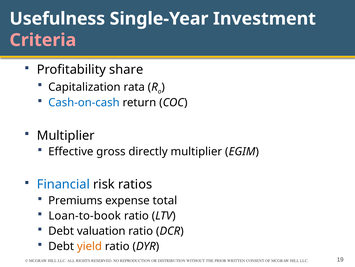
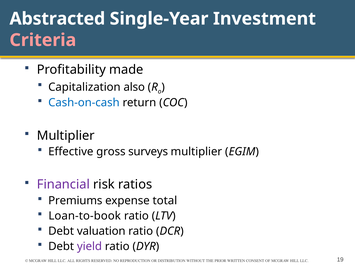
Usefulness: Usefulness -> Abstracted
share: share -> made
rata: rata -> also
directly: directly -> surveys
Financial colour: blue -> purple
yield colour: orange -> purple
